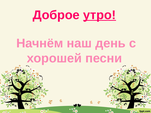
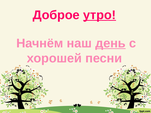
день underline: none -> present
